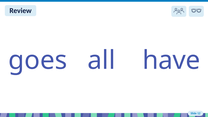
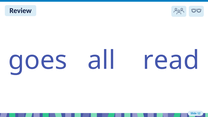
have: have -> read
